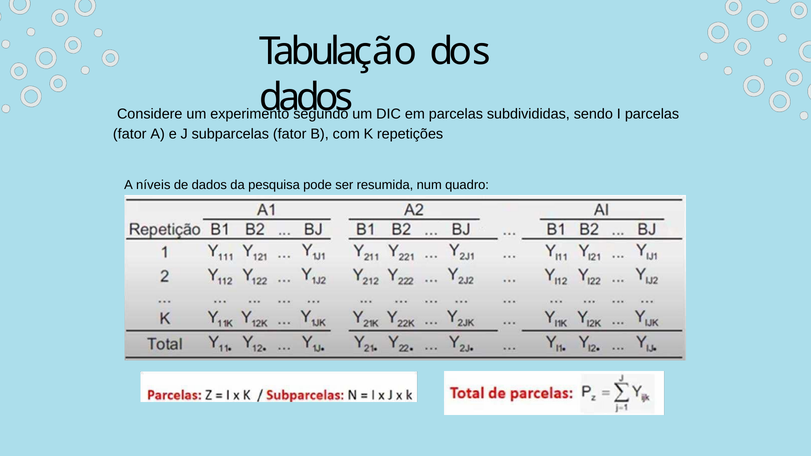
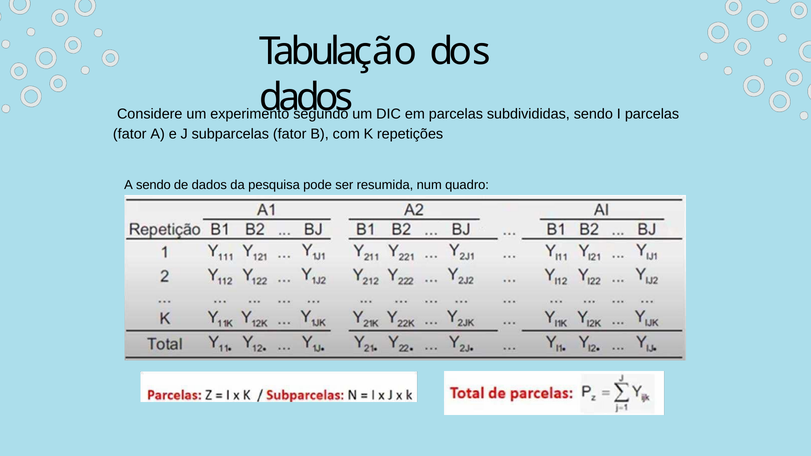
A níveis: níveis -> sendo
